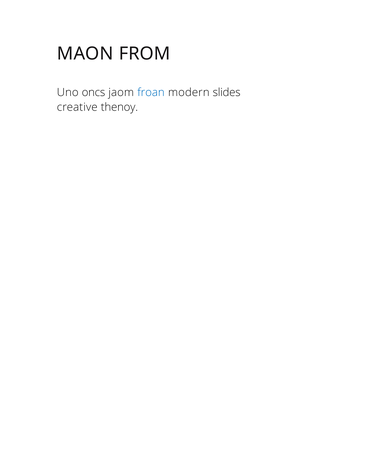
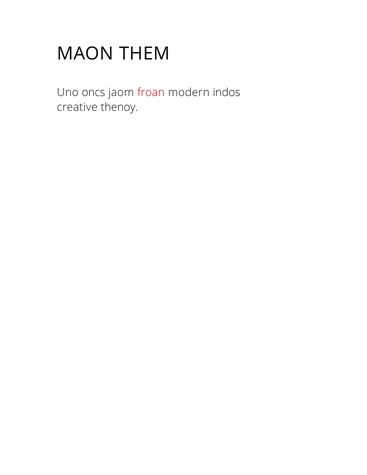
FROM: FROM -> THEM
froan colour: blue -> red
slides: slides -> indos
